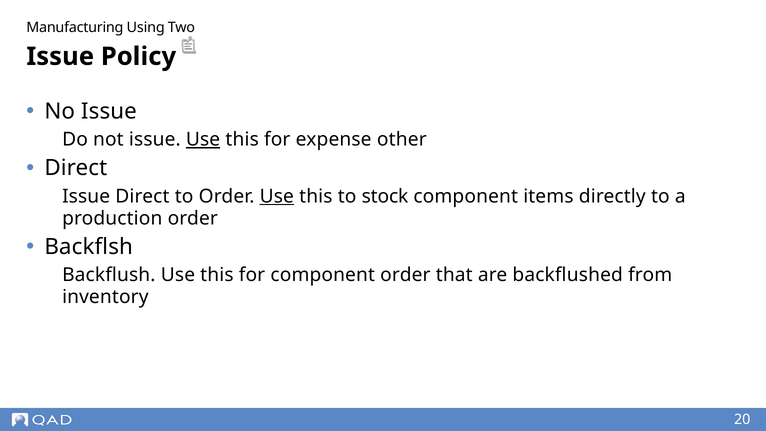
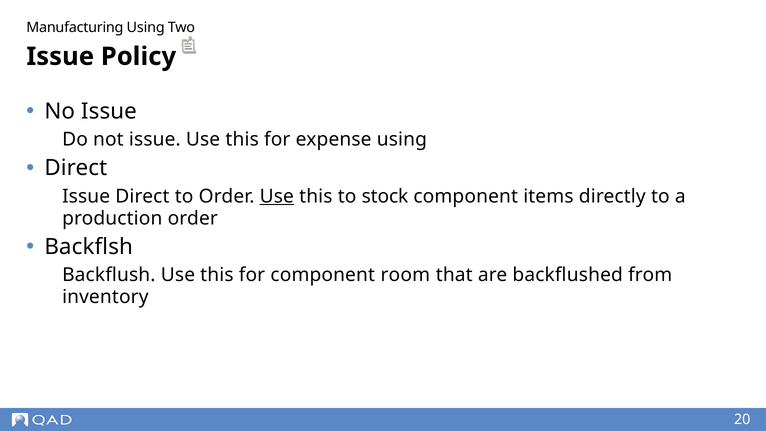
Use at (203, 139) underline: present -> none
expense other: other -> using
component order: order -> room
